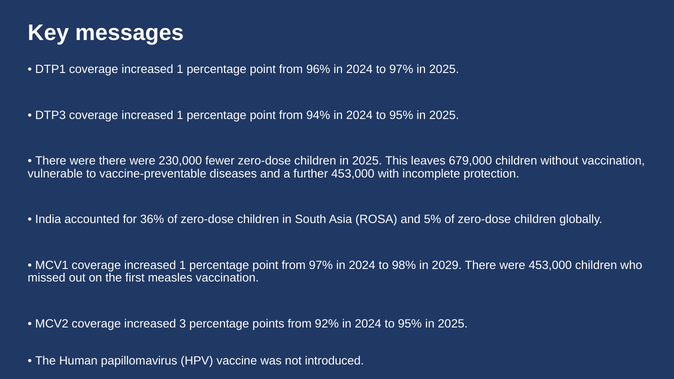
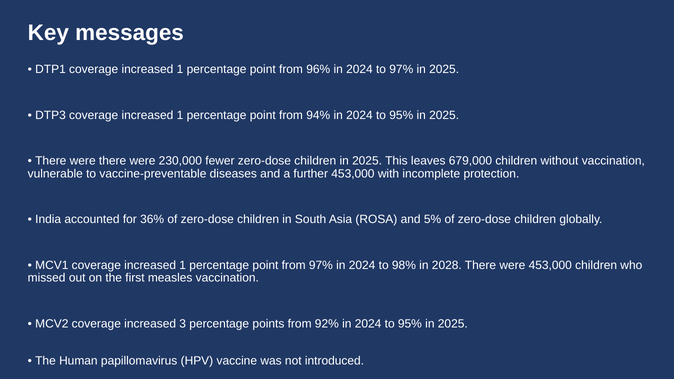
2029: 2029 -> 2028
